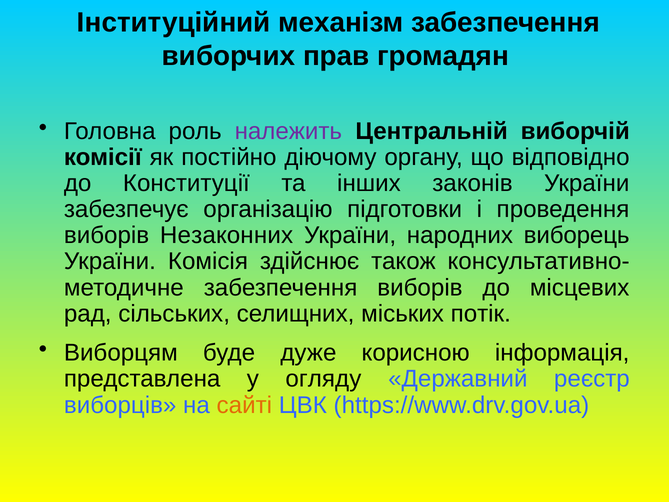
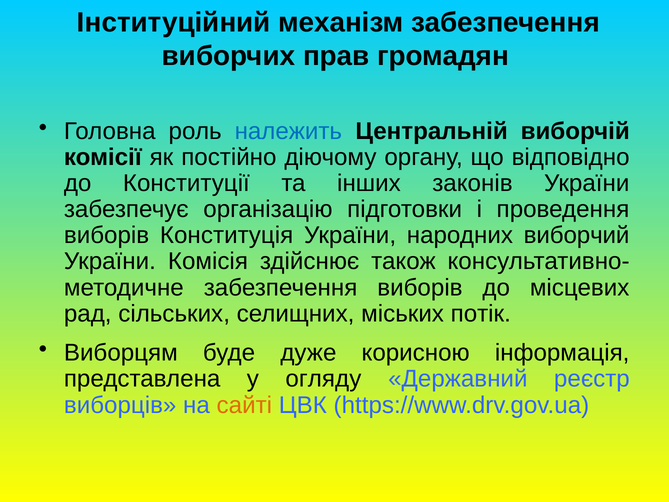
належить colour: purple -> blue
Незаконних: Незаконних -> Конституція
виборець: виборець -> виборчий
